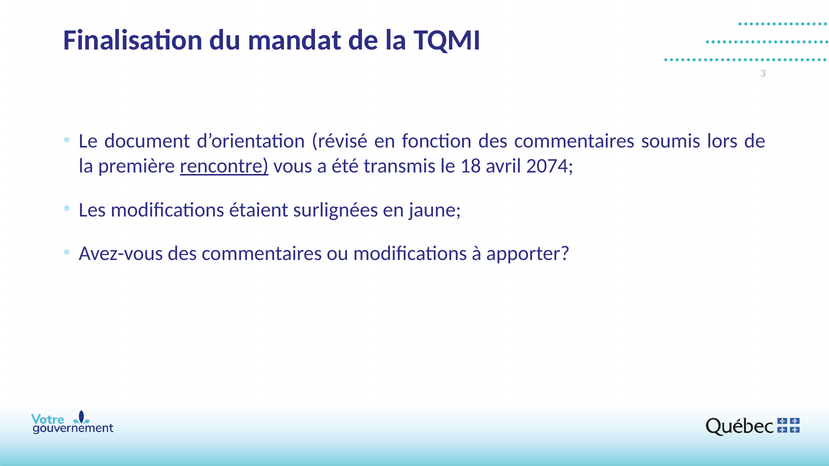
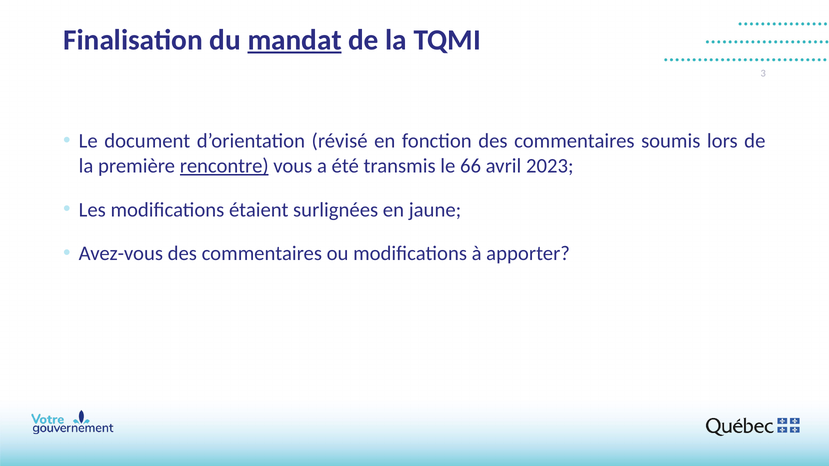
mandat underline: none -> present
18: 18 -> 66
2074: 2074 -> 2023
